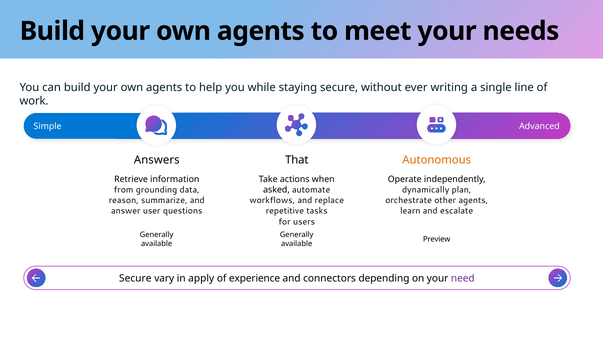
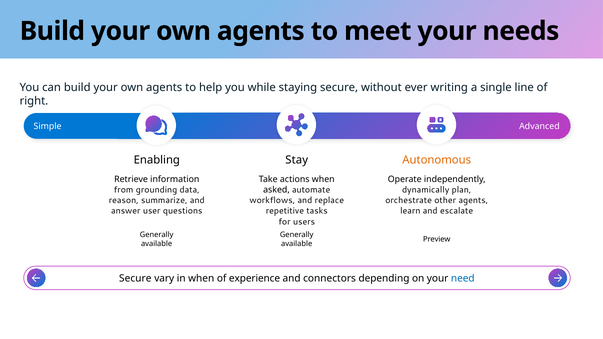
work: work -> right
Answers: Answers -> Enabling
That: That -> Stay
in apply: apply -> when
need colour: purple -> blue
